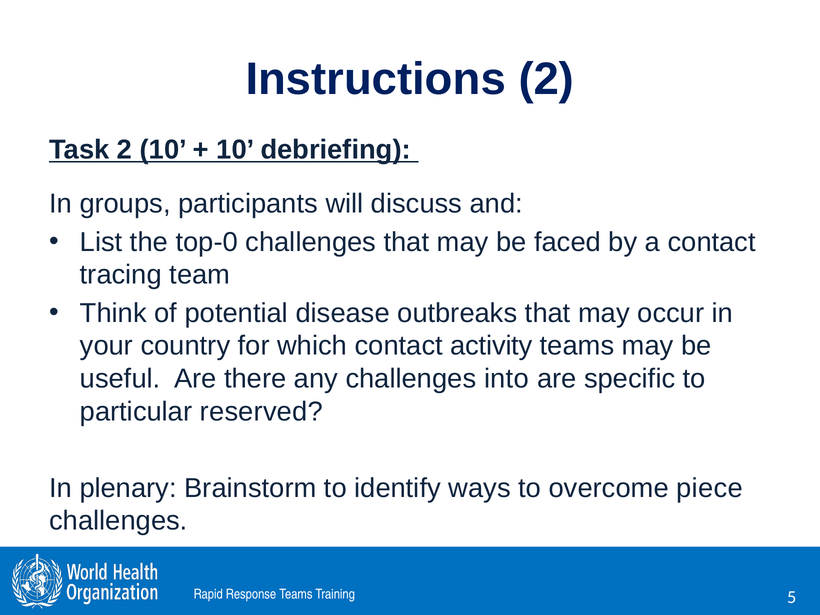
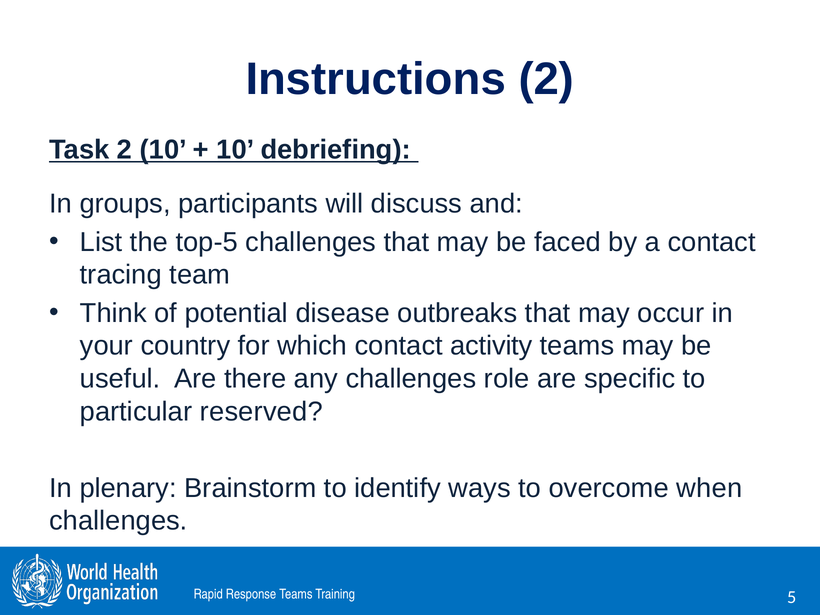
top-0: top-0 -> top-5
into: into -> role
piece: piece -> when
